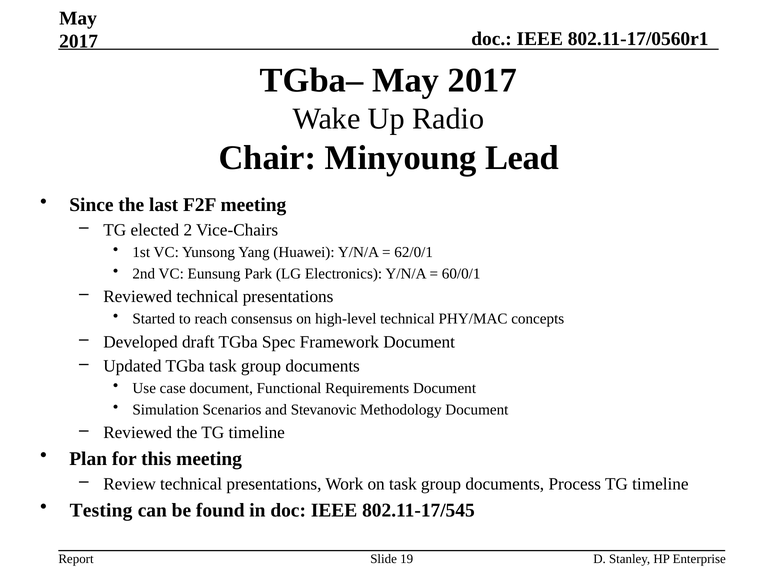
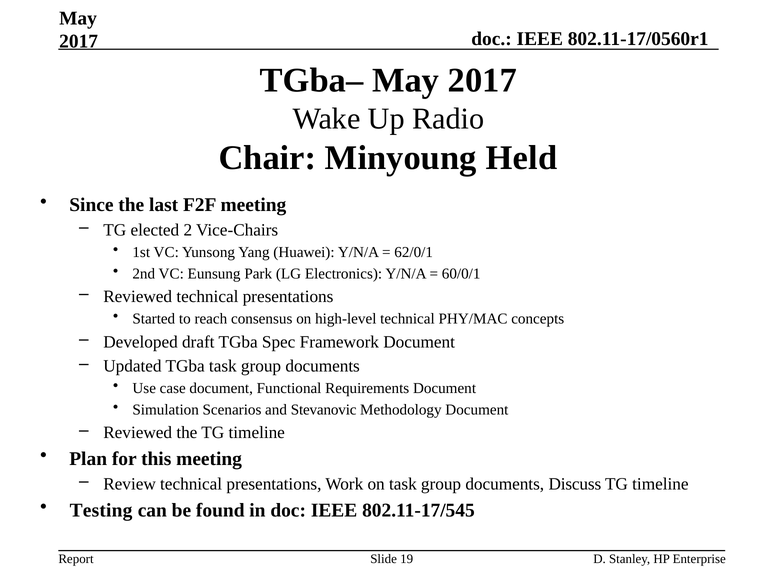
Lead: Lead -> Held
Process: Process -> Discuss
